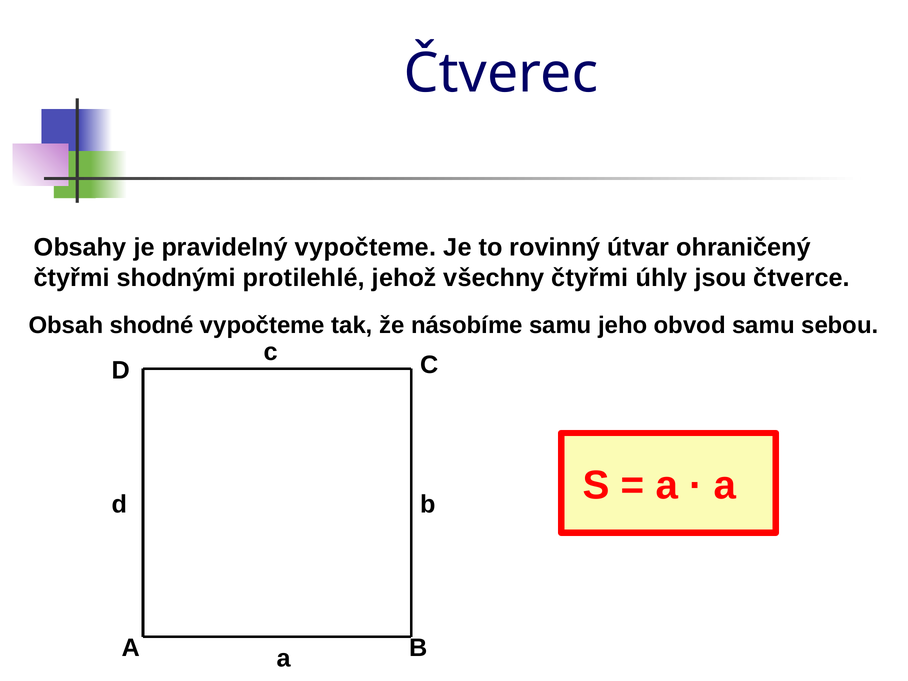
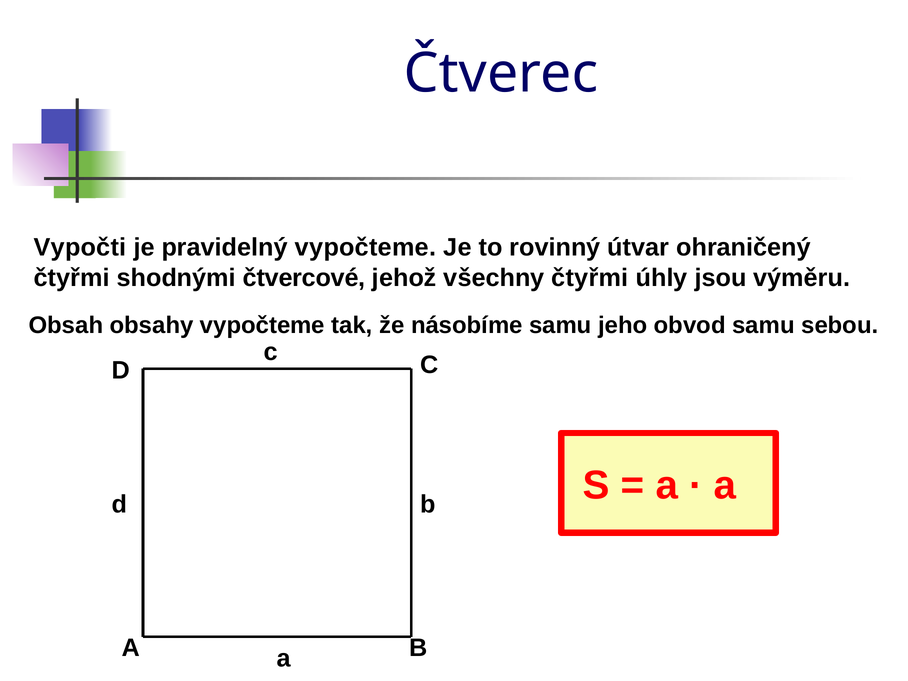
Obsahy: Obsahy -> Vypočti
protilehlé: protilehlé -> čtvercové
čtverce: čtverce -> výměru
shodné: shodné -> obsahy
